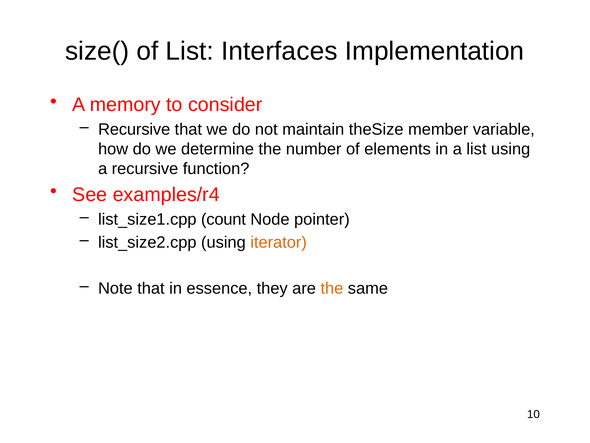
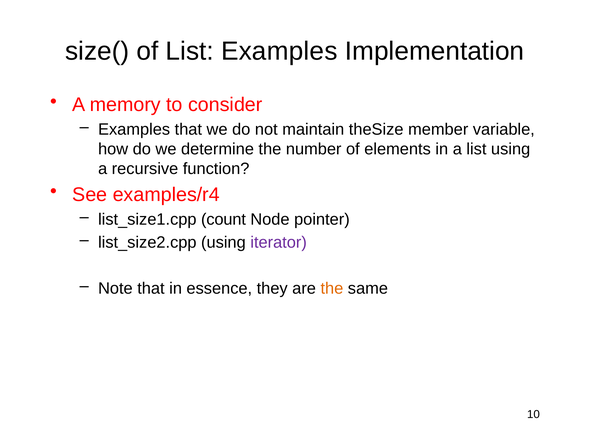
List Interfaces: Interfaces -> Examples
Recursive at (134, 129): Recursive -> Examples
iterator colour: orange -> purple
